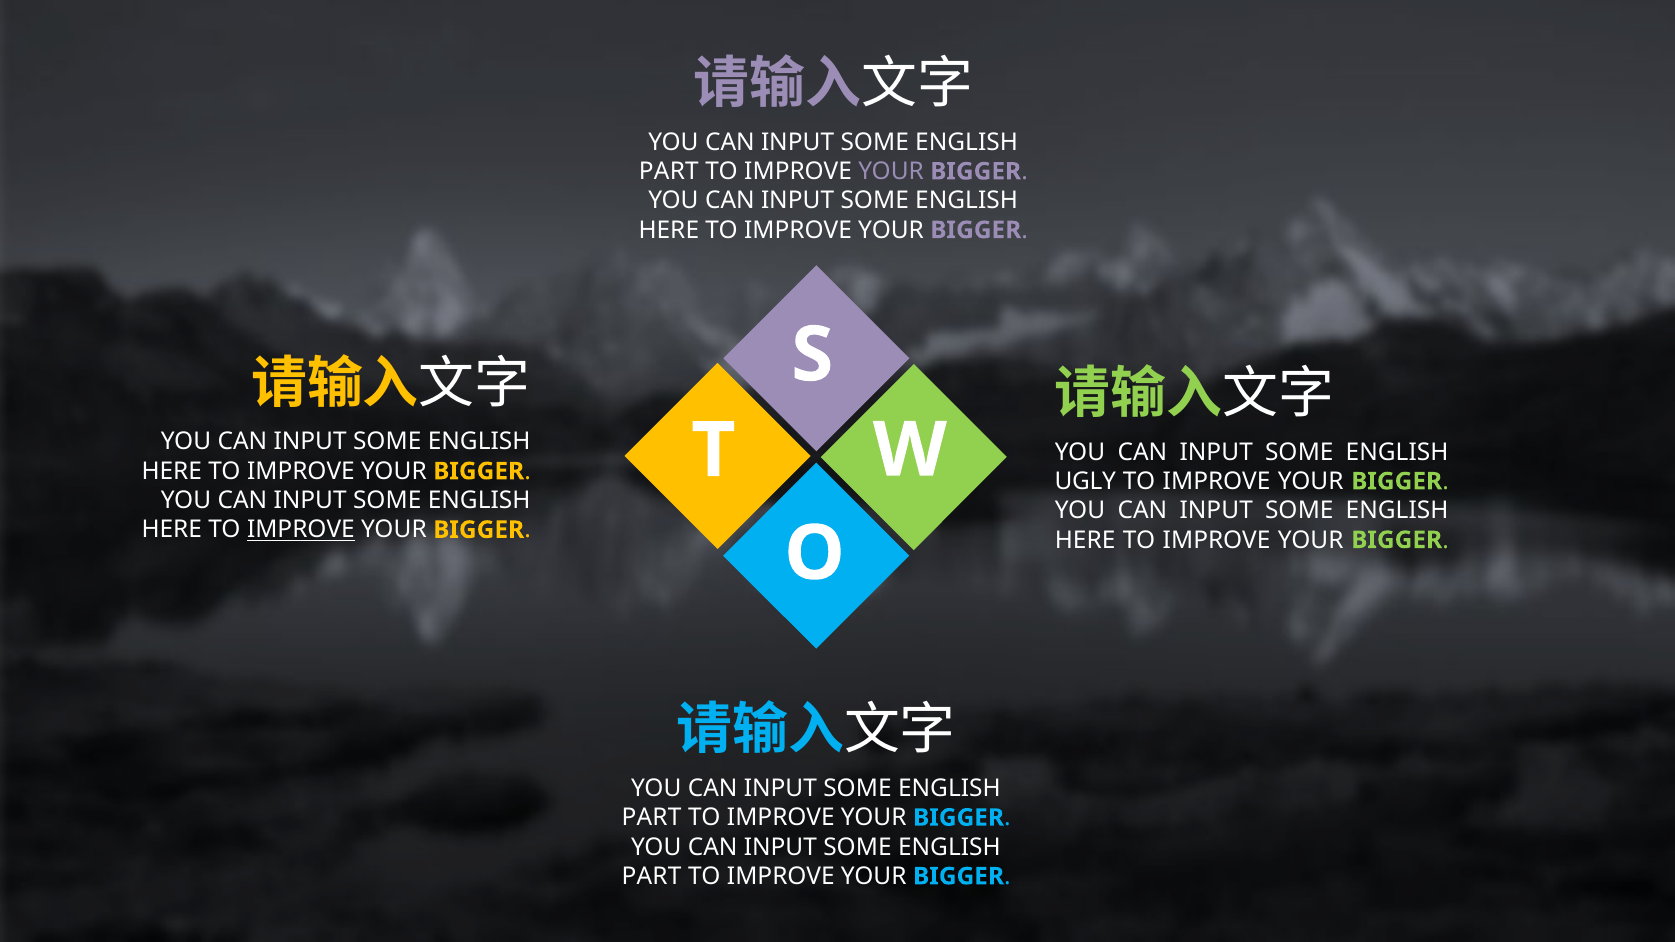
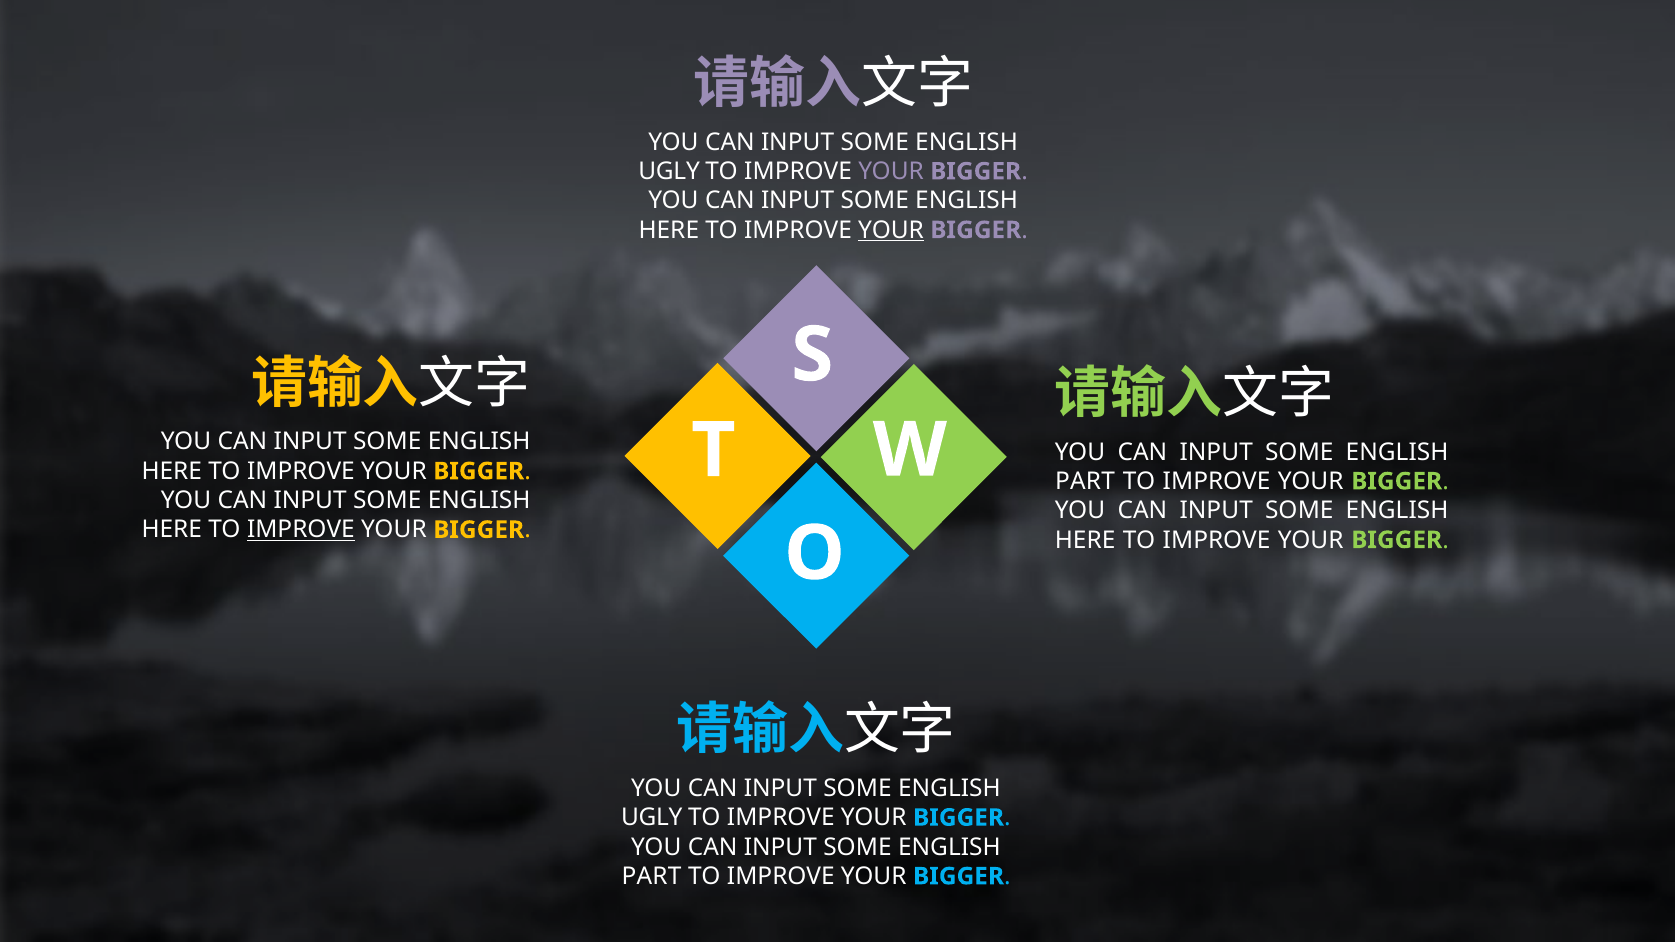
PART at (669, 171): PART -> UGLY
YOUR at (891, 230) underline: none -> present
UGLY at (1085, 481): UGLY -> PART
PART at (652, 818): PART -> UGLY
